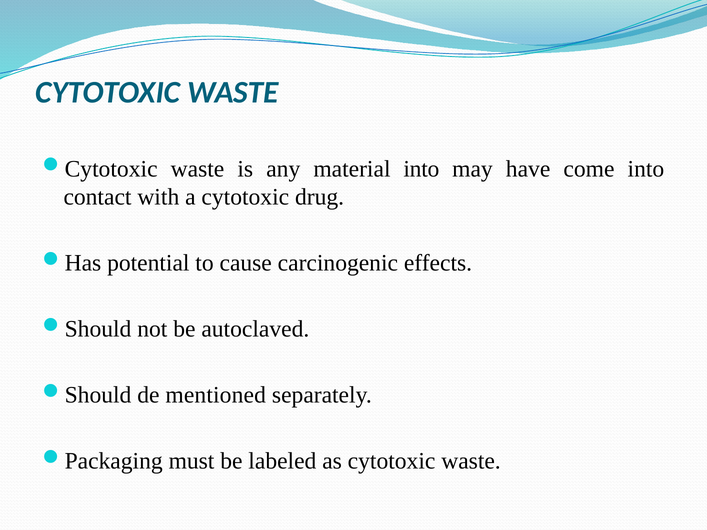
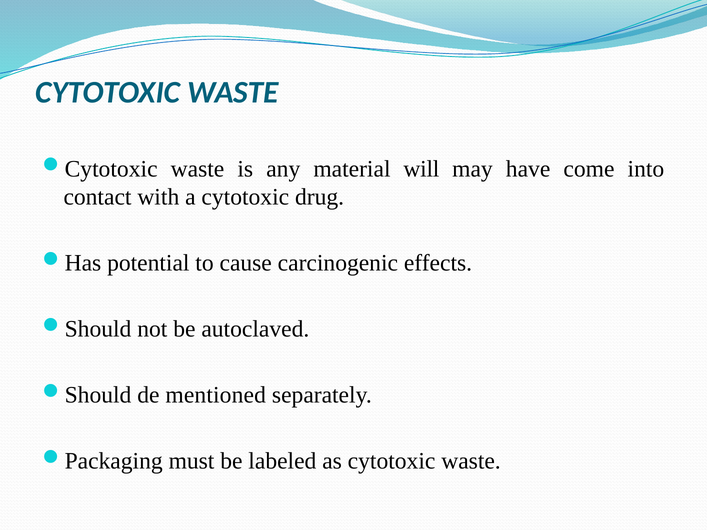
material into: into -> will
